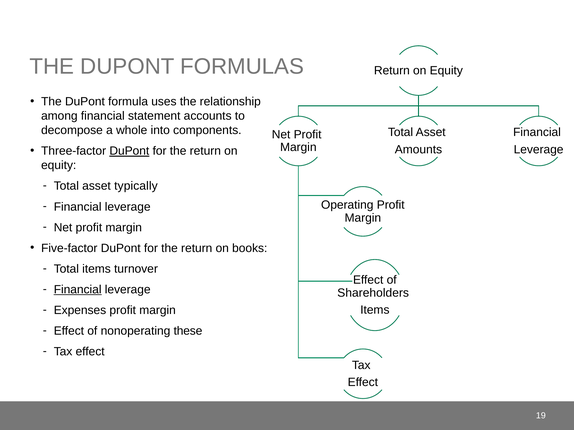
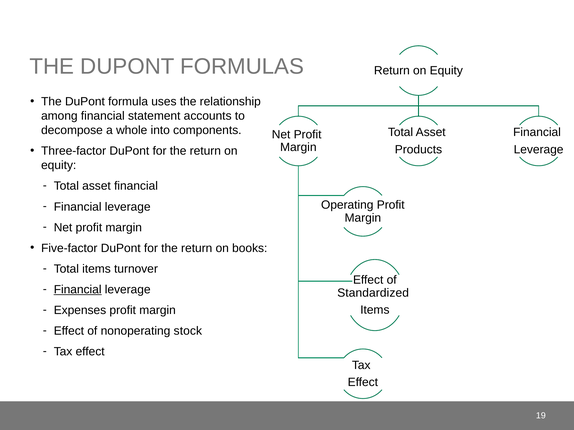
Amounts: Amounts -> Products
DuPont at (129, 151) underline: present -> none
asset typically: typically -> financial
Shareholders: Shareholders -> Standardized
these: these -> stock
